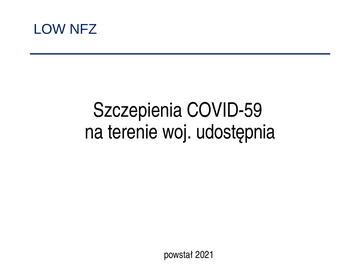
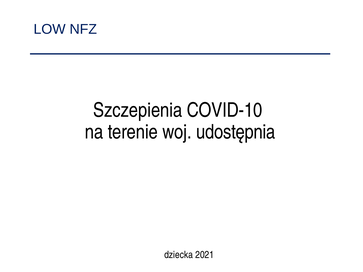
COVID-59: COVID-59 -> COVID-10
powstał: powstał -> dziecka
